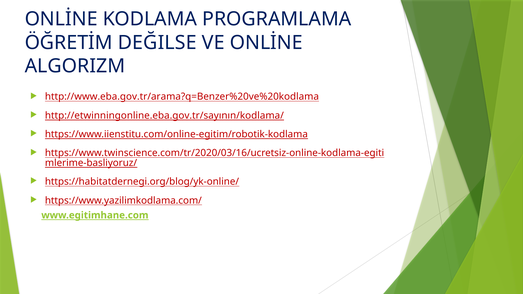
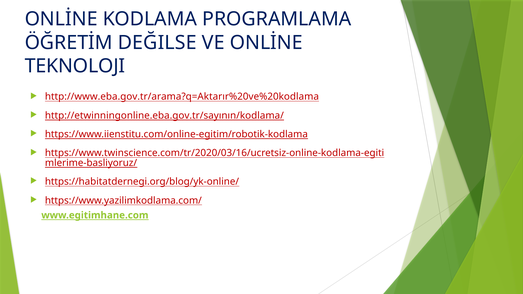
ALGORIZM: ALGORIZM -> TEKNOLOJI
http://www.eba.gov.tr/arama?q=Benzer%20ve%20kodlama: http://www.eba.gov.tr/arama?q=Benzer%20ve%20kodlama -> http://www.eba.gov.tr/arama?q=Aktarır%20ve%20kodlama
